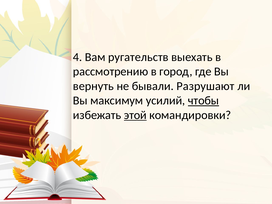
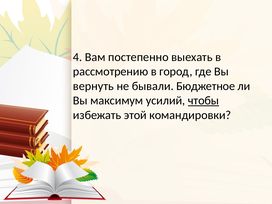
ругательств: ругательств -> постепенно
Разрушают: Разрушают -> Бюджетное
этой underline: present -> none
